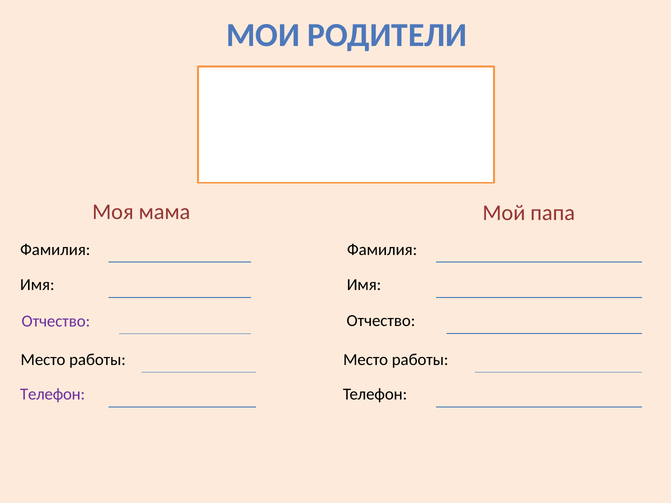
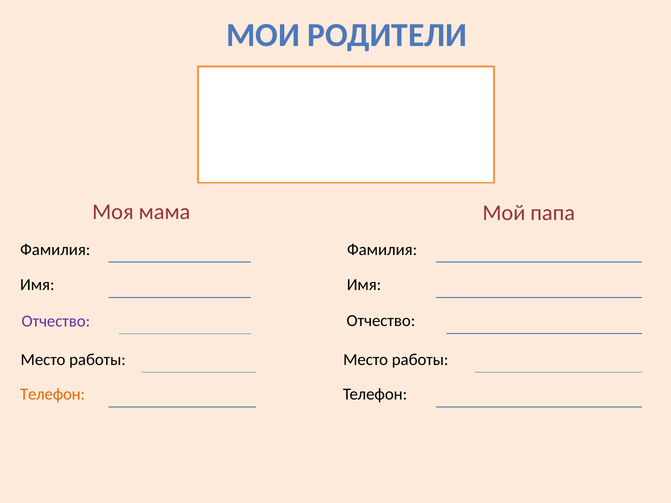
Телефон at (53, 395) colour: purple -> orange
